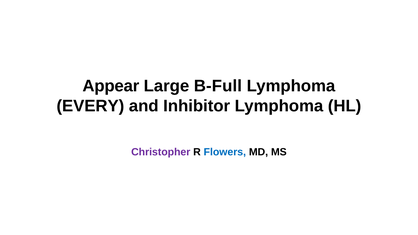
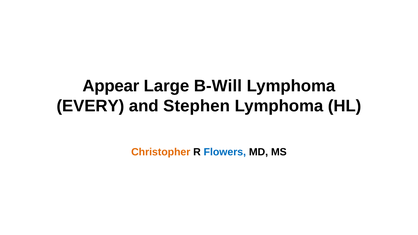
B-Full: B-Full -> B-Will
Inhibitor: Inhibitor -> Stephen
Christopher colour: purple -> orange
